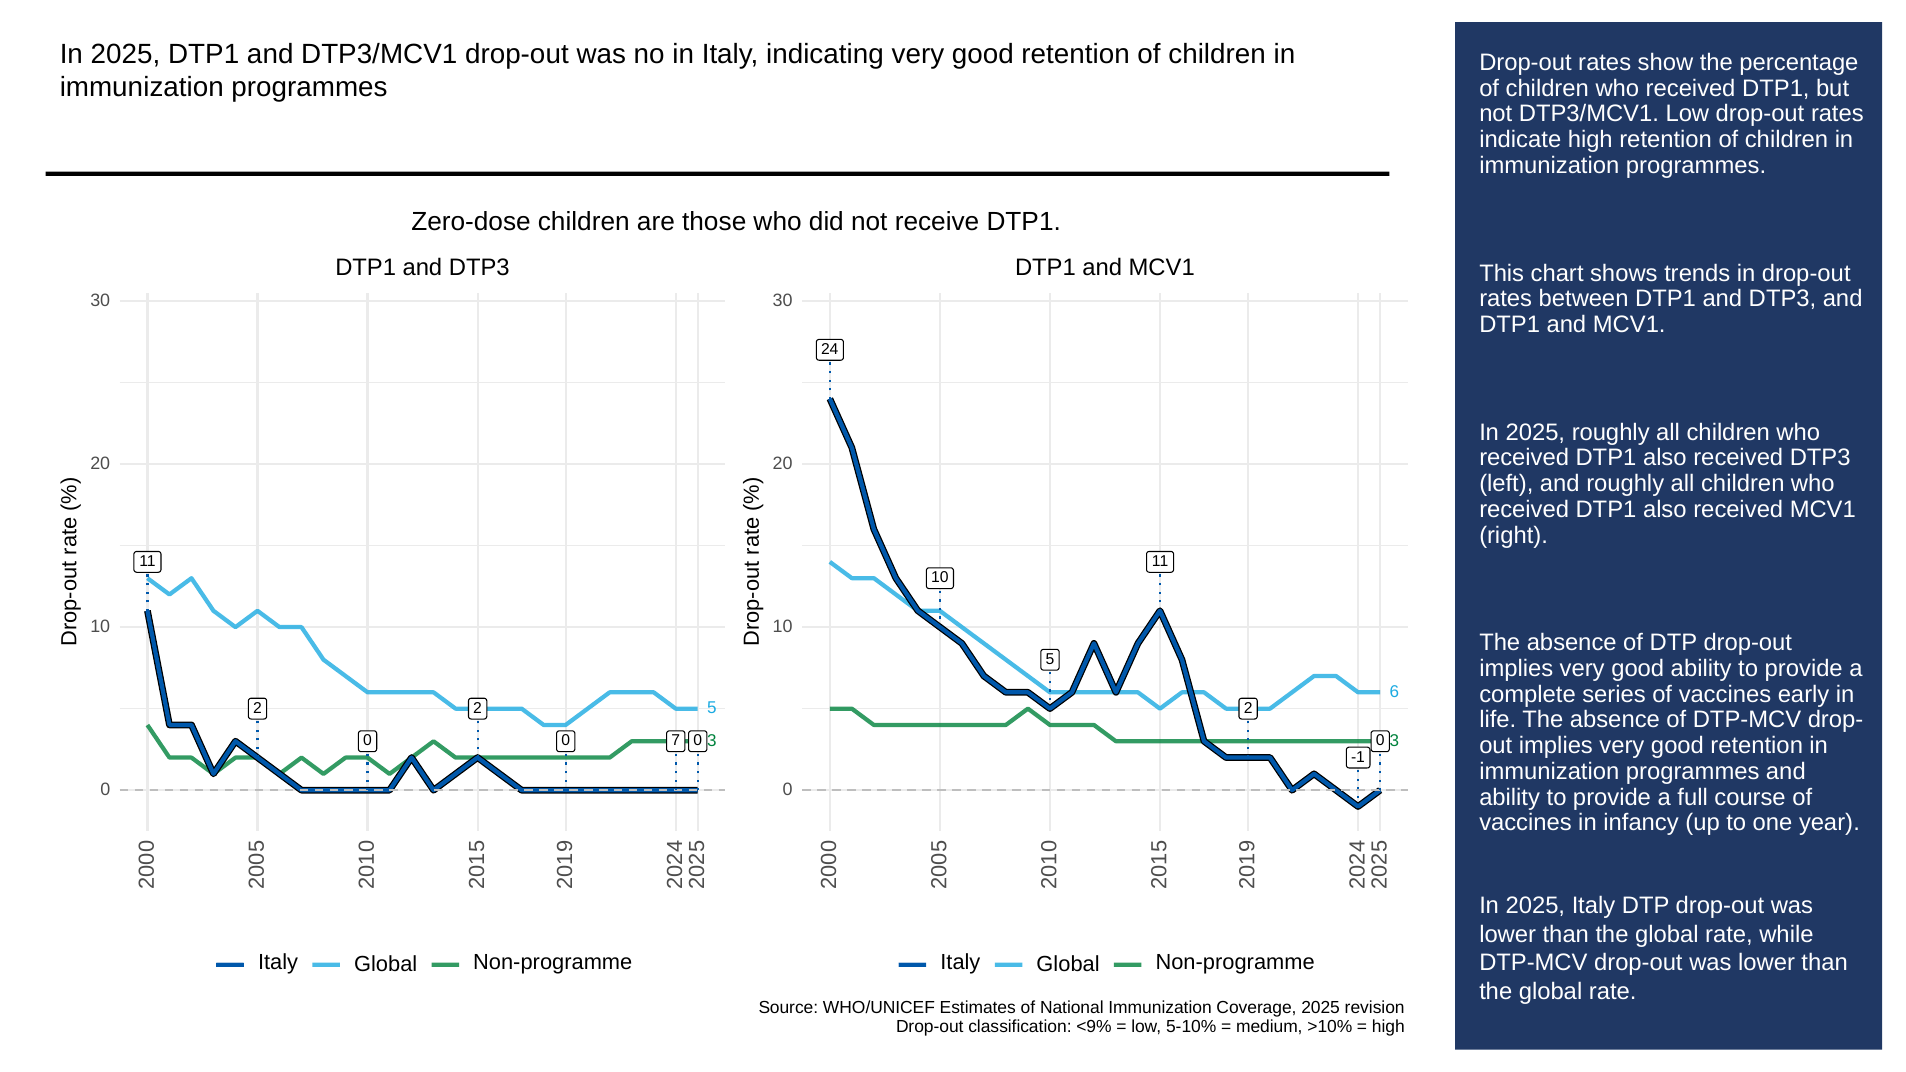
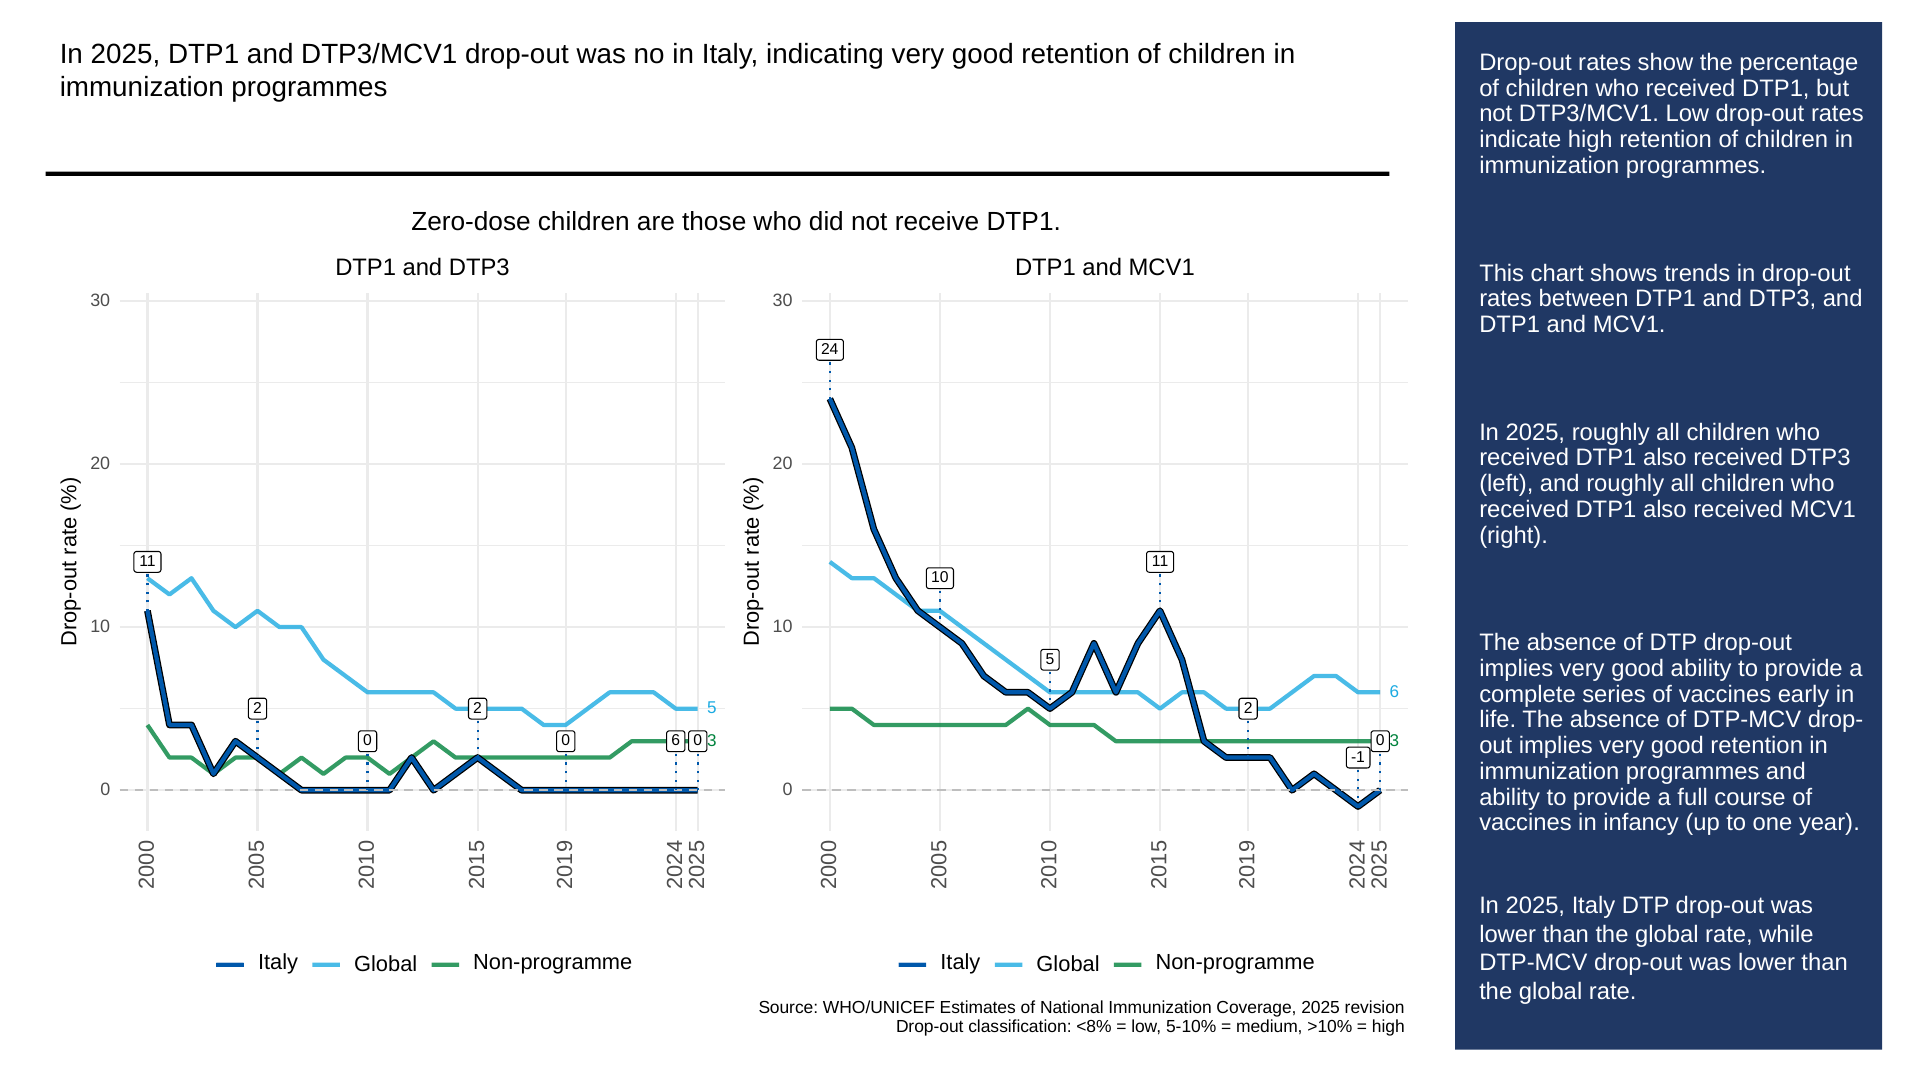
7 at (676, 741): 7 -> 6
<9%: <9% -> <8%
